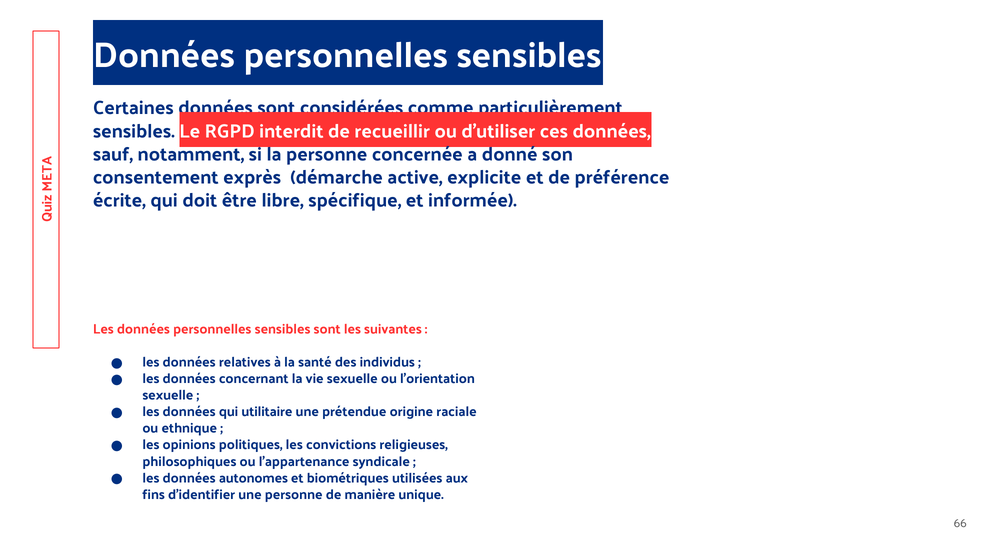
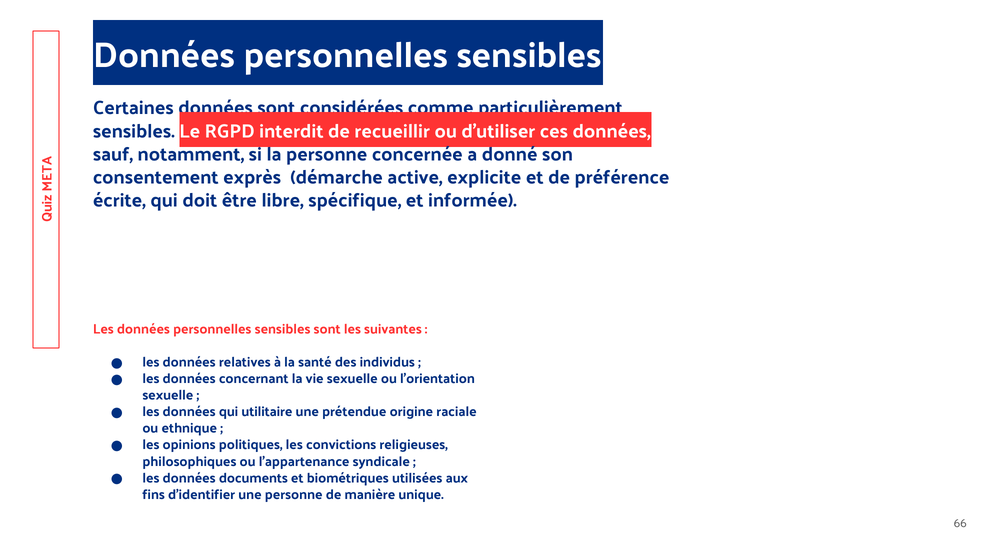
autonomes: autonomes -> documents
